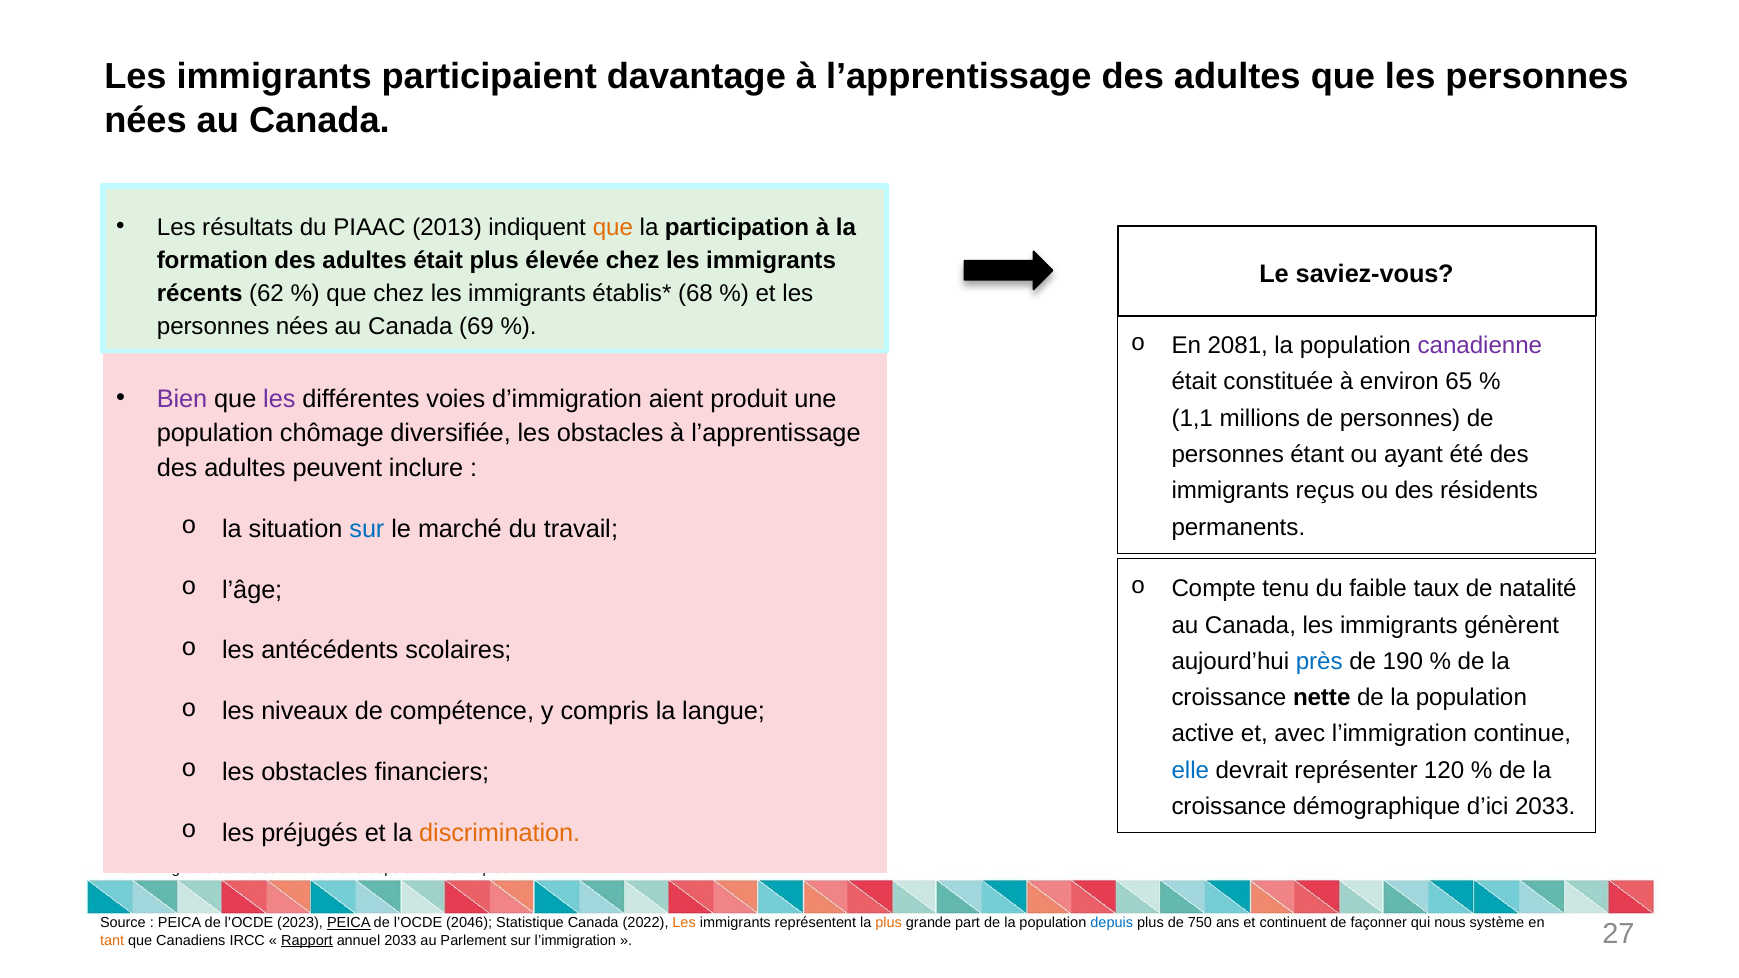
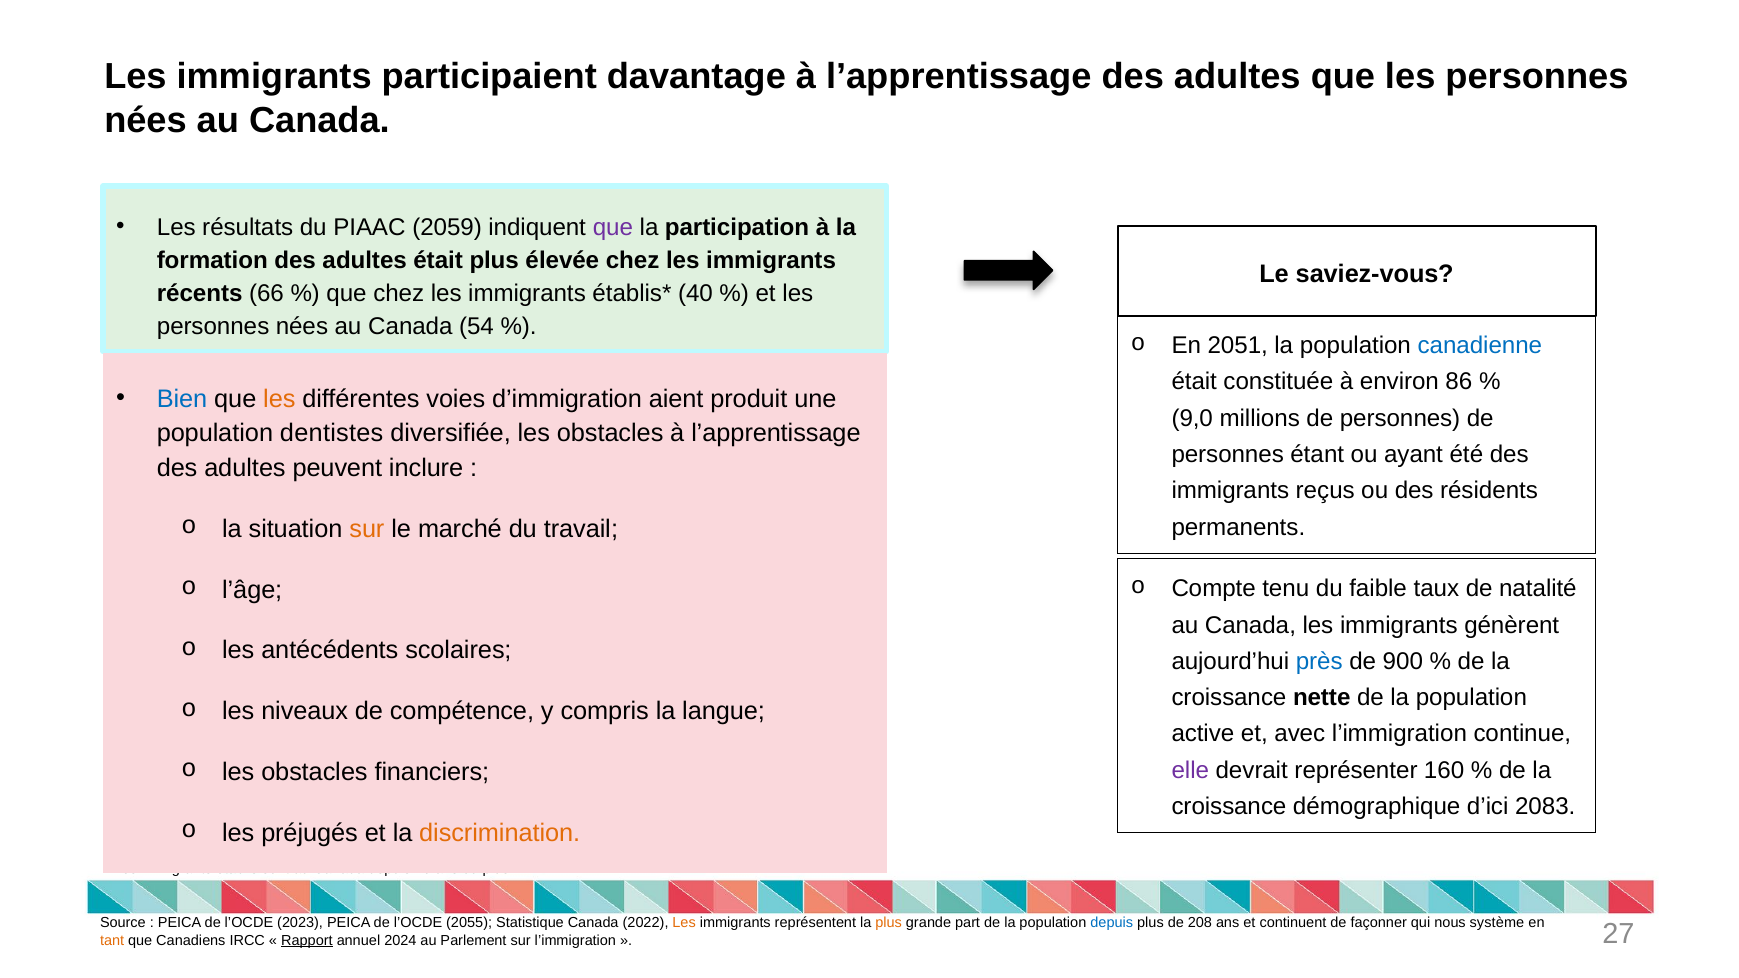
2013: 2013 -> 2059
que at (613, 227) colour: orange -> purple
62: 62 -> 66
68: 68 -> 40
69: 69 -> 54
2081: 2081 -> 2051
canadienne colour: purple -> blue
65: 65 -> 86
Bien colour: purple -> blue
les at (279, 399) colour: purple -> orange
1,1: 1,1 -> 9,0
chômage: chômage -> dentistes
sur at (367, 529) colour: blue -> orange
190: 190 -> 900
elle colour: blue -> purple
120: 120 -> 160
d’ici 2033: 2033 -> 2083
PEICA at (349, 923) underline: present -> none
2046: 2046 -> 2055
750: 750 -> 208
annuel 2033: 2033 -> 2024
